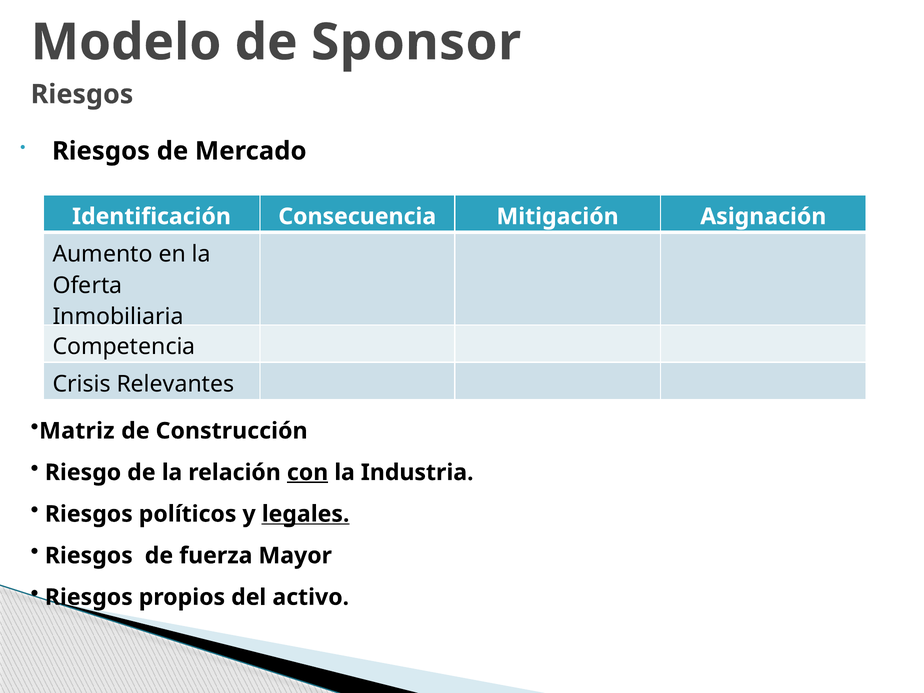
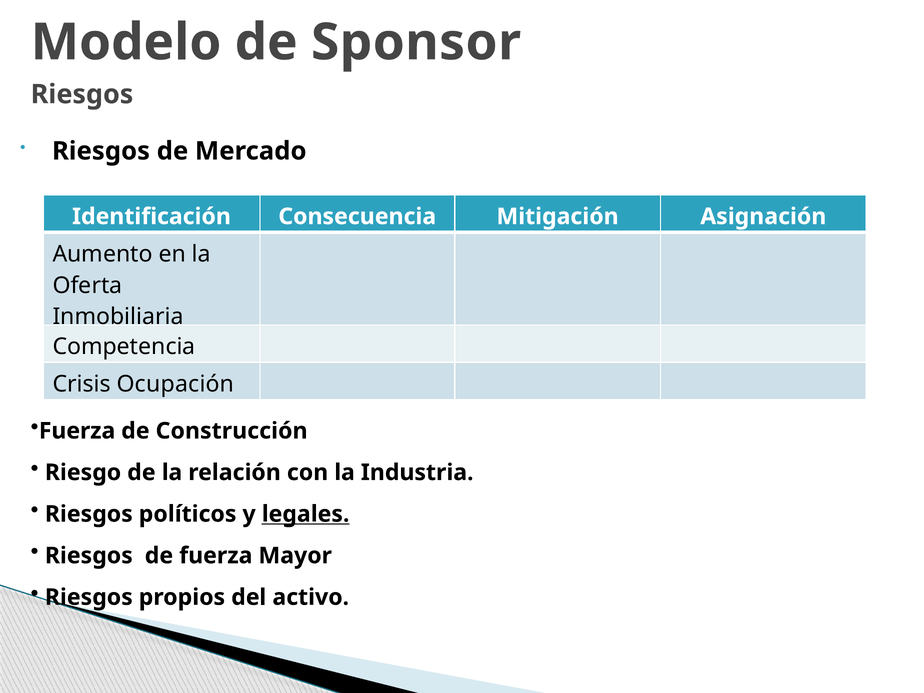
Relevantes: Relevantes -> Ocupación
Matriz at (77, 431): Matriz -> Fuerza
con underline: present -> none
